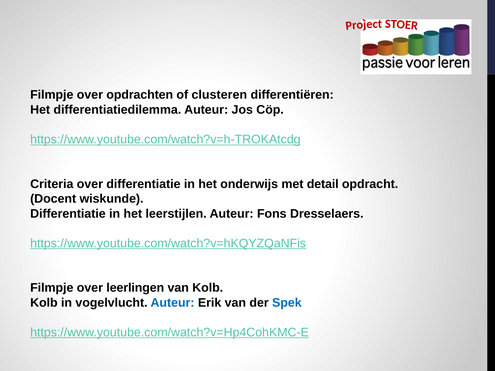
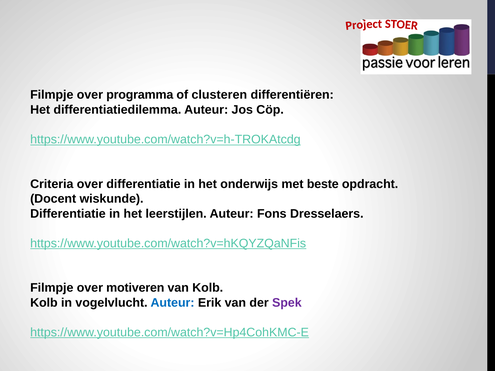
opdrachten: opdrachten -> programma
detail: detail -> beste
leerlingen: leerlingen -> motiveren
Spek colour: blue -> purple
